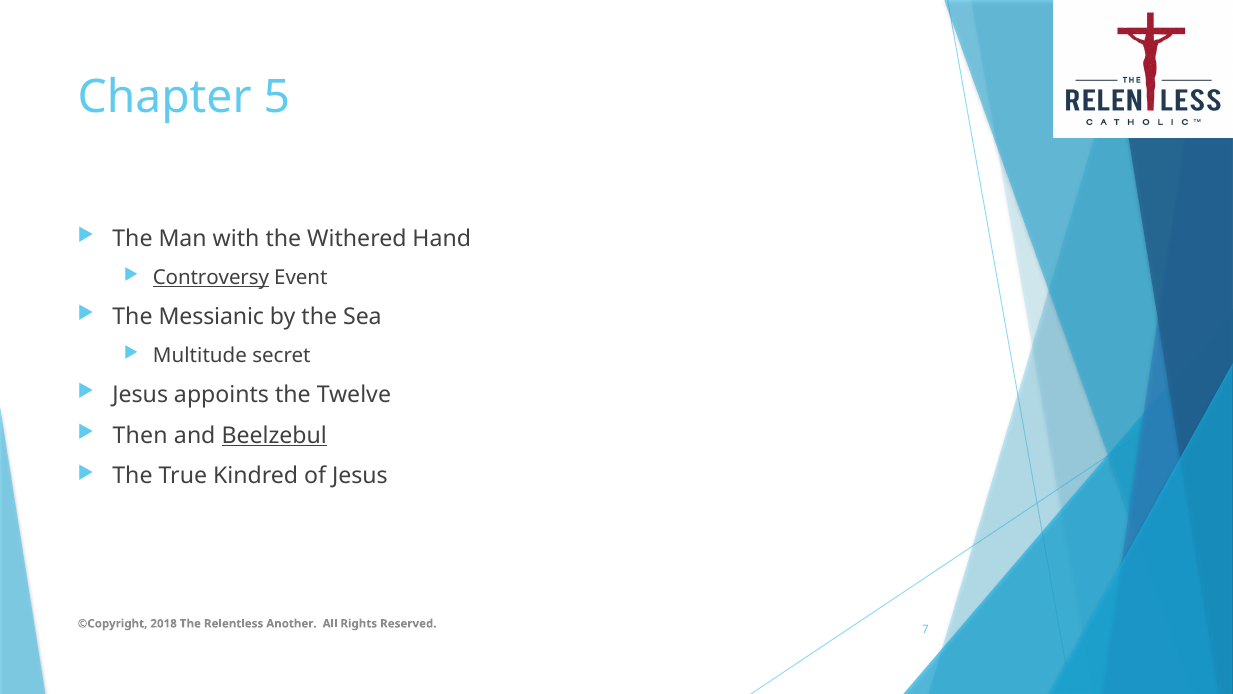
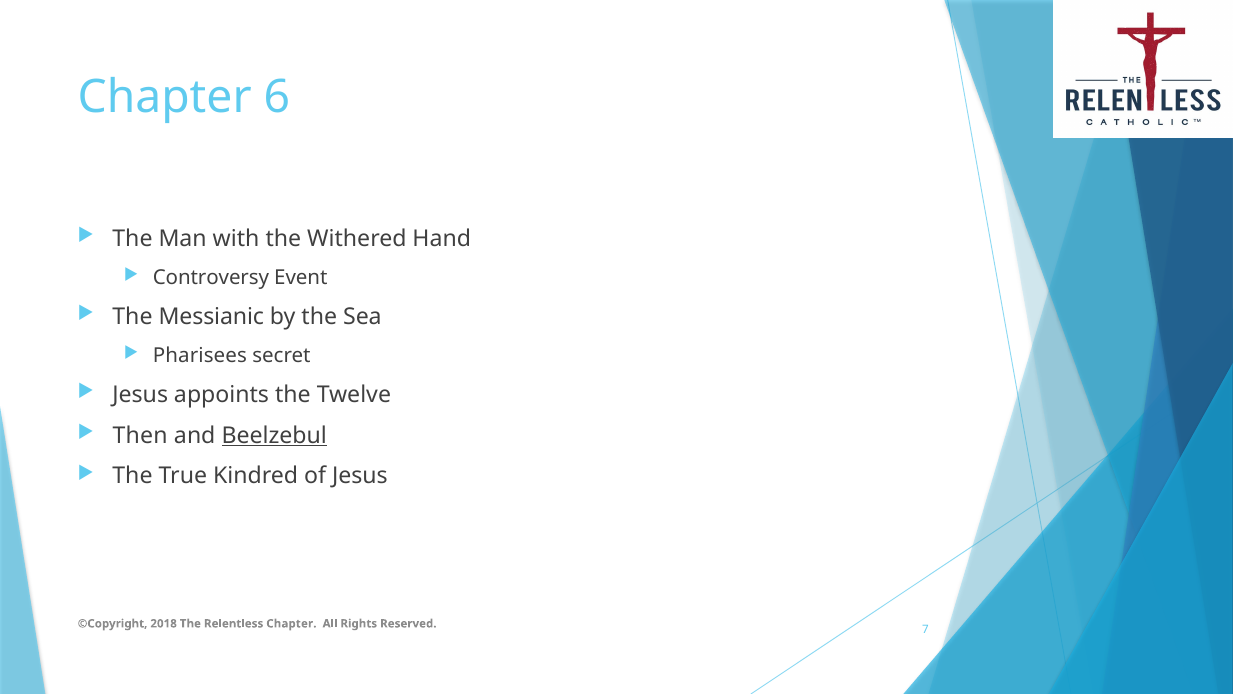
5: 5 -> 6
Controversy underline: present -> none
Multitude: Multitude -> Pharisees
Relentless Another: Another -> Chapter
